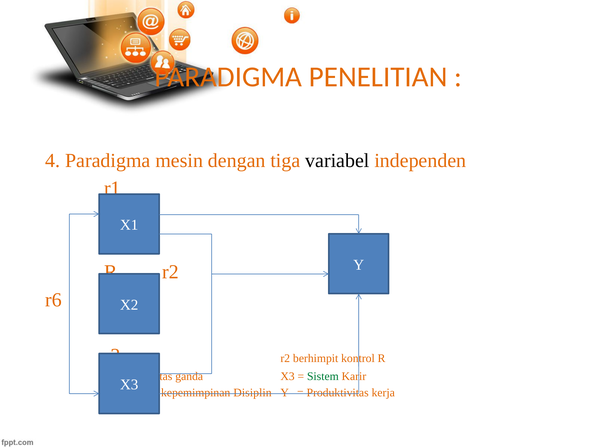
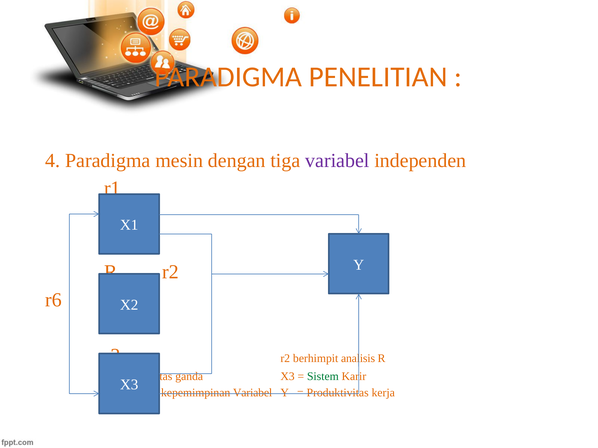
variabel at (337, 161) colour: black -> purple
kontrol: kontrol -> analisis
kepemimpinan Disiplin: Disiplin -> Variabel
